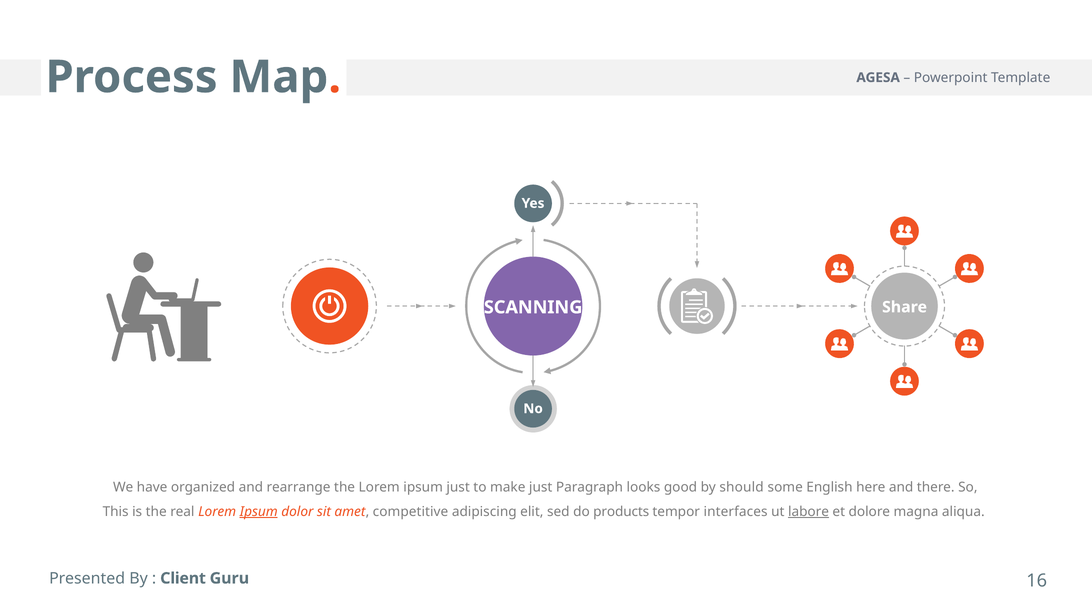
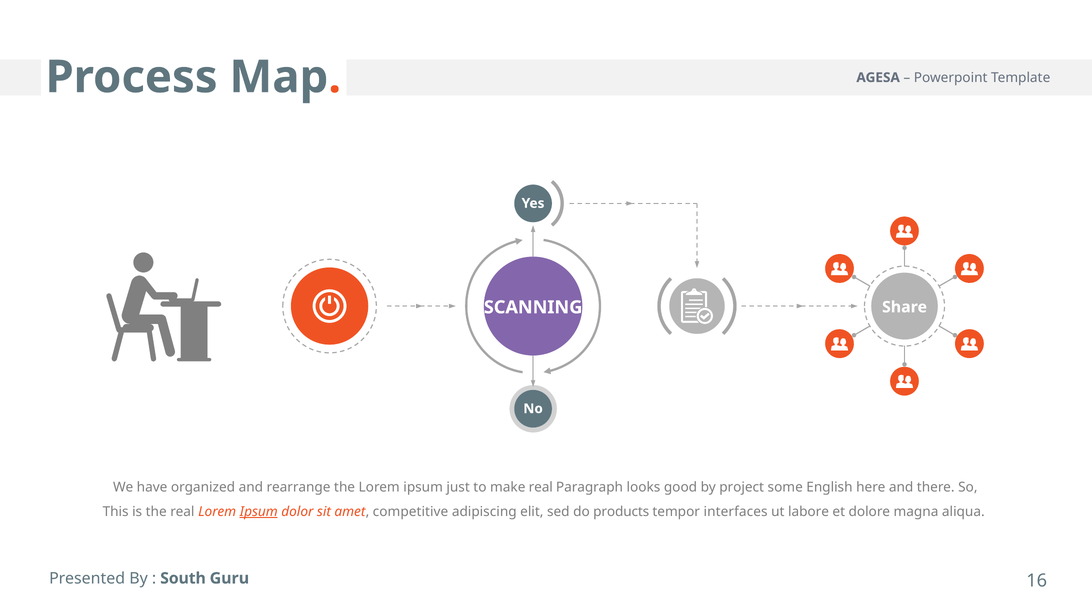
make just: just -> real
should: should -> project
labore underline: present -> none
Client: Client -> South
